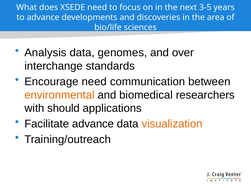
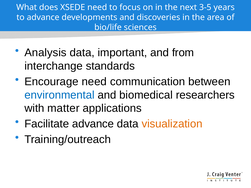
genomes: genomes -> important
over: over -> from
environmental colour: orange -> blue
should: should -> matter
